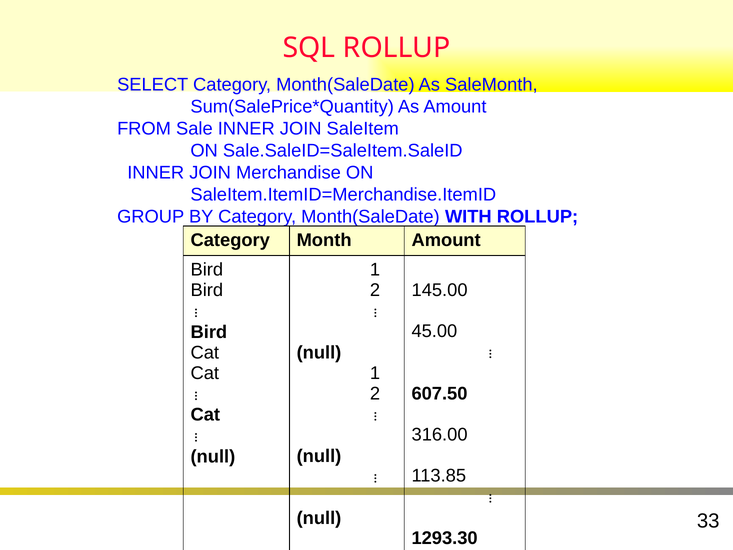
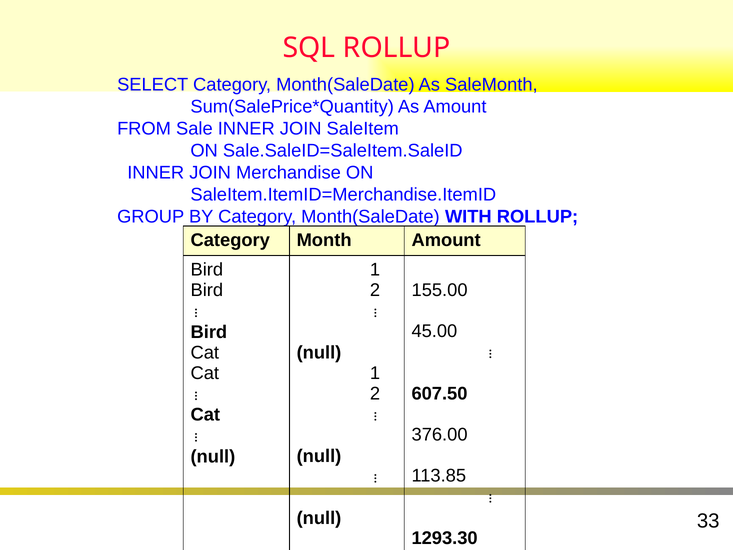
145.00: 145.00 -> 155.00
316.00: 316.00 -> 376.00
